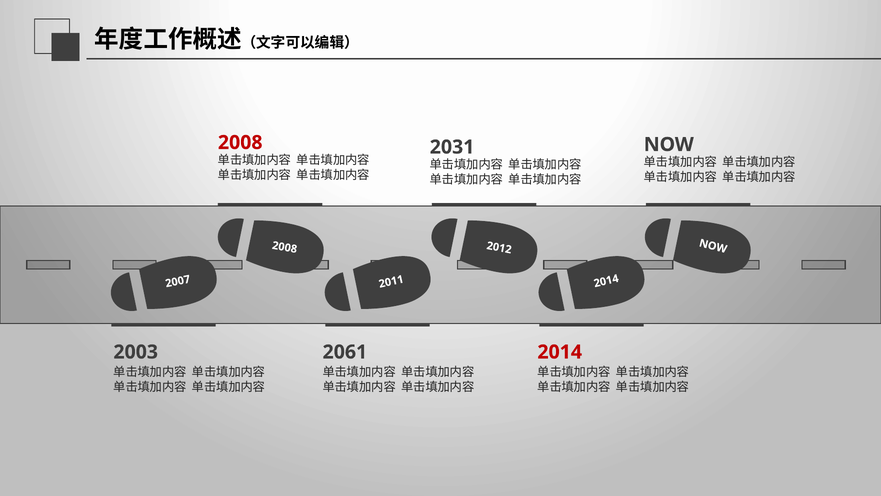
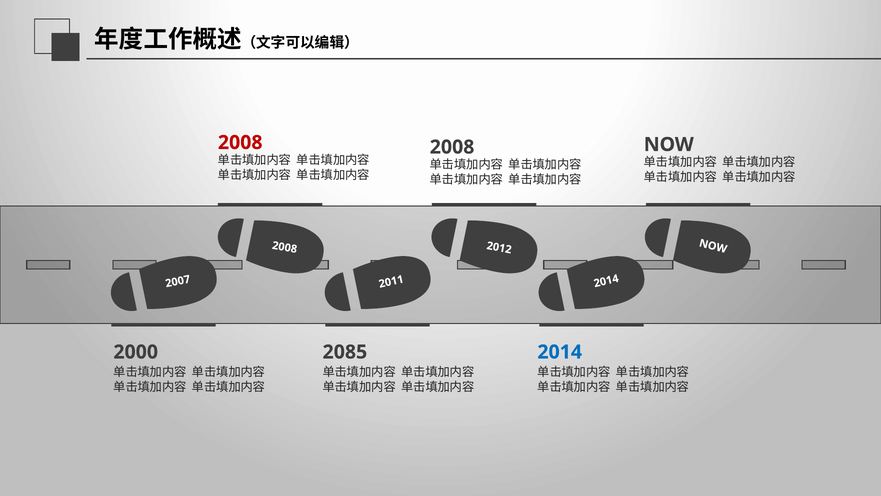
2031 at (452, 147): 2031 -> 2008
2003: 2003 -> 2000
2061: 2061 -> 2085
2014 at (560, 352) colour: red -> blue
